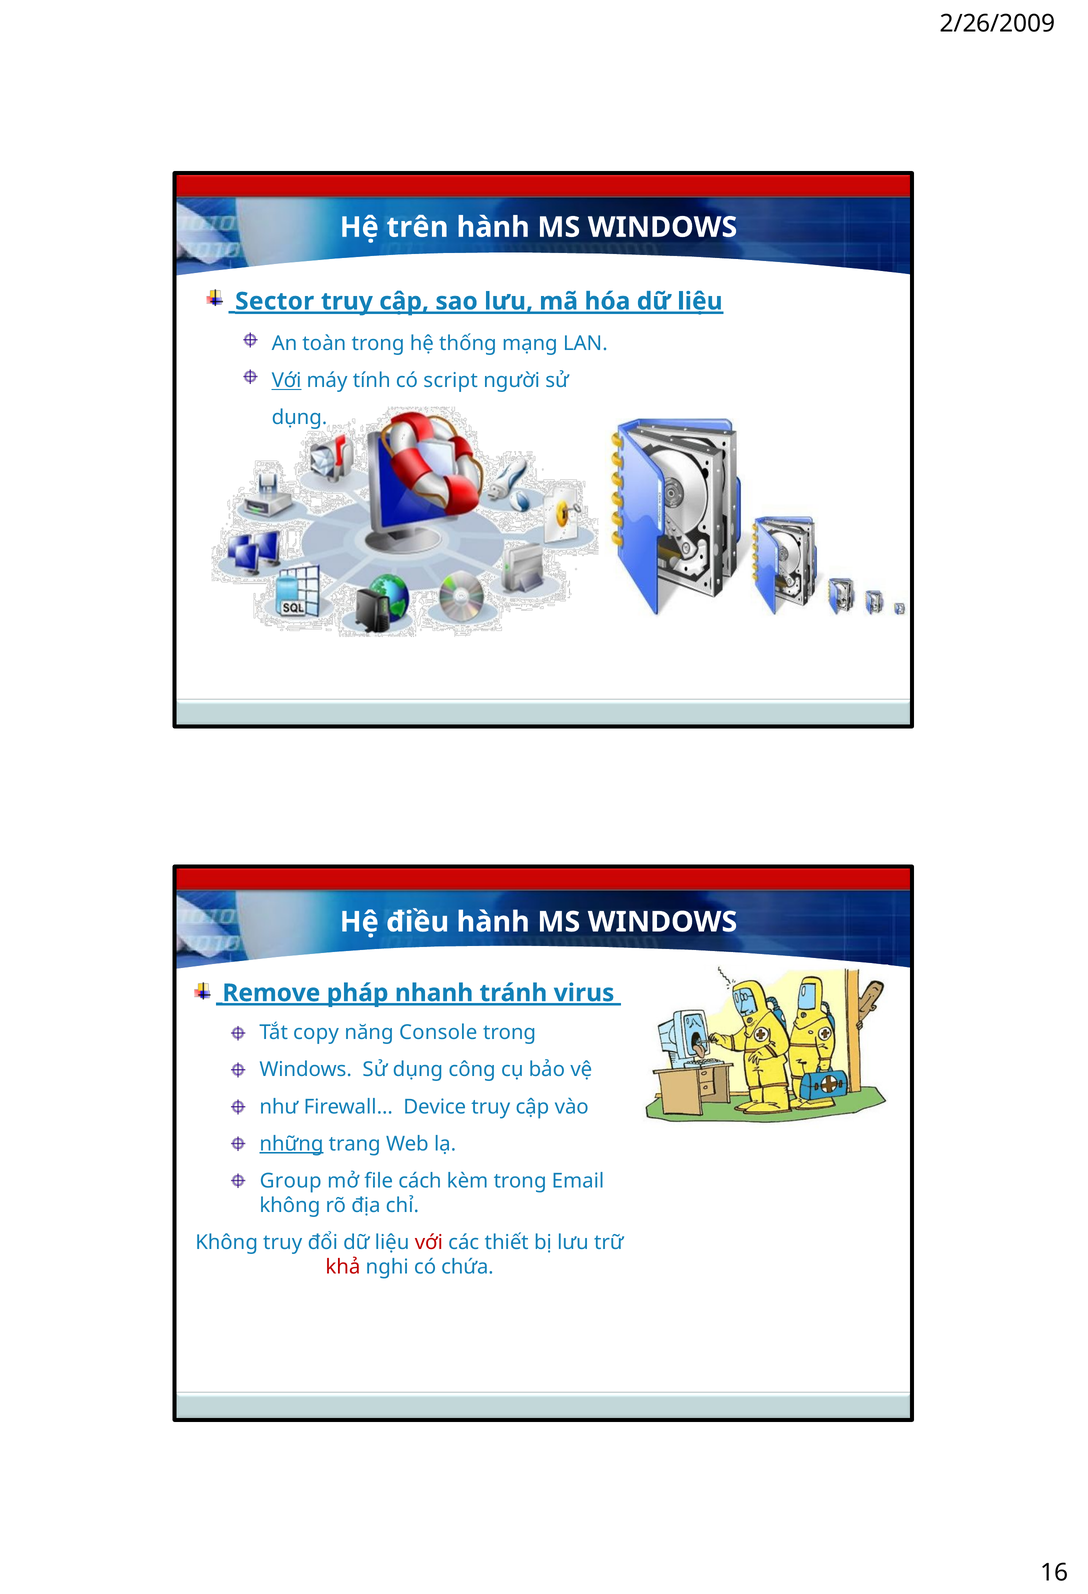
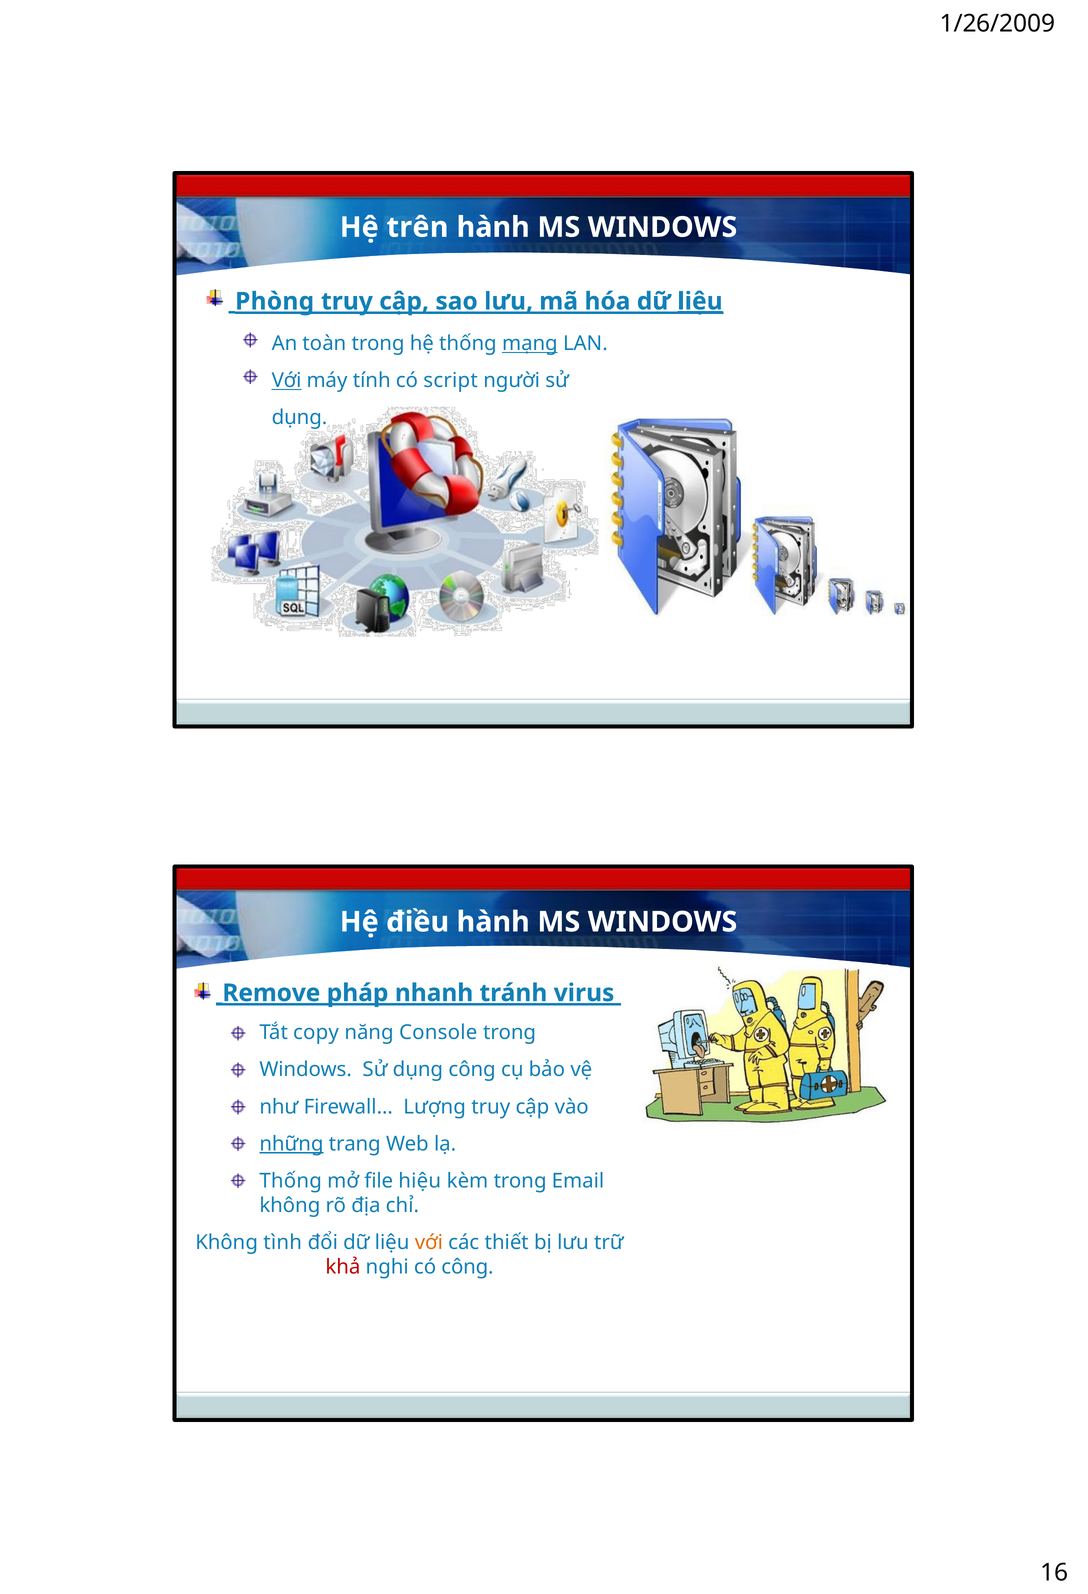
2/26/2009: 2/26/2009 -> 1/26/2009
Sector: Sector -> Phòng
liệu at (700, 301) underline: none -> present
mạng underline: none -> present
Device: Device -> Lượng
Group at (291, 1180): Group -> Thống
cách: cách -> hiệu
Không truy: truy -> tình
với at (429, 1242) colour: red -> orange
có chứa: chứa -> công
